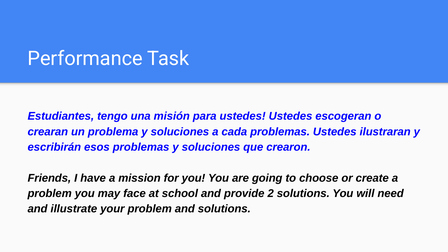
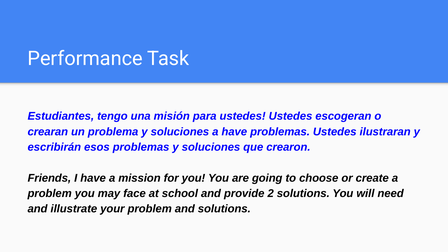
a cada: cada -> have
